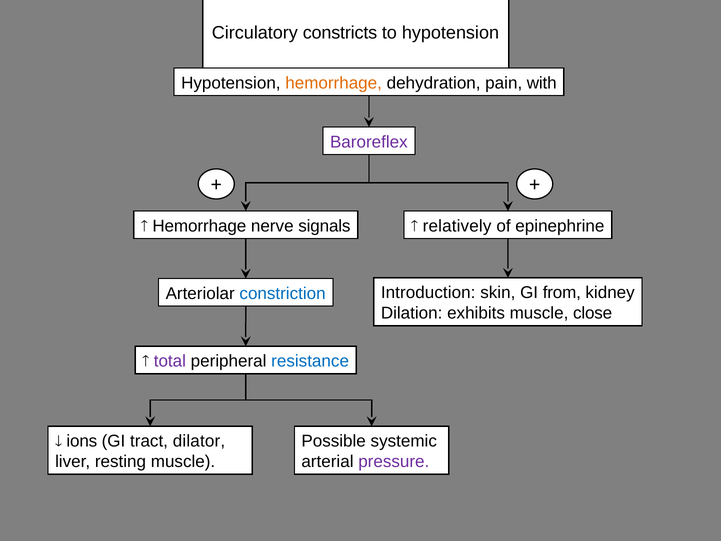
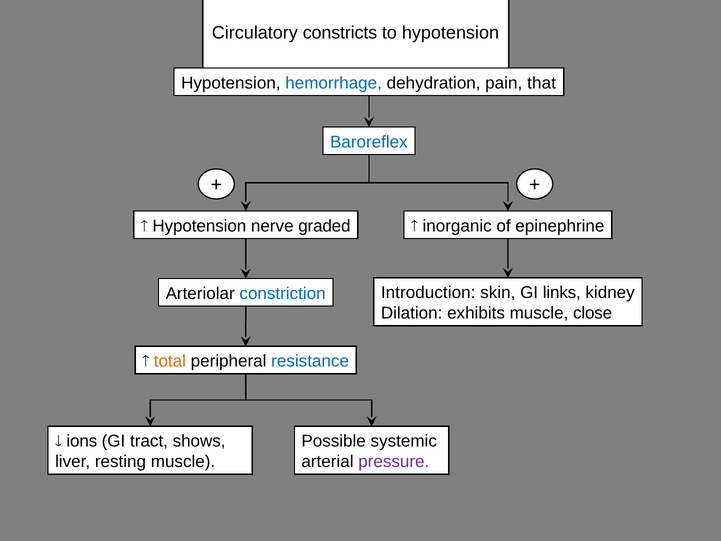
hemorrhage at (334, 83) colour: orange -> blue
with: with -> that
Baroreflex colour: purple -> blue
Hemorrhage at (199, 226): Hemorrhage -> Hypotension
signals: signals -> graded
relatively: relatively -> inorganic
from: from -> links
total colour: purple -> orange
dilator: dilator -> shows
